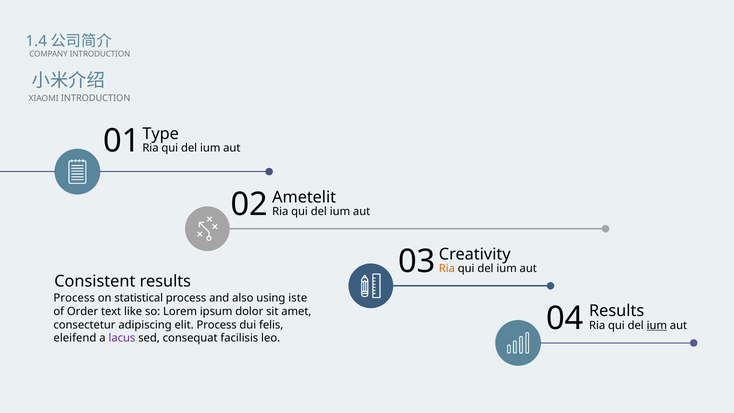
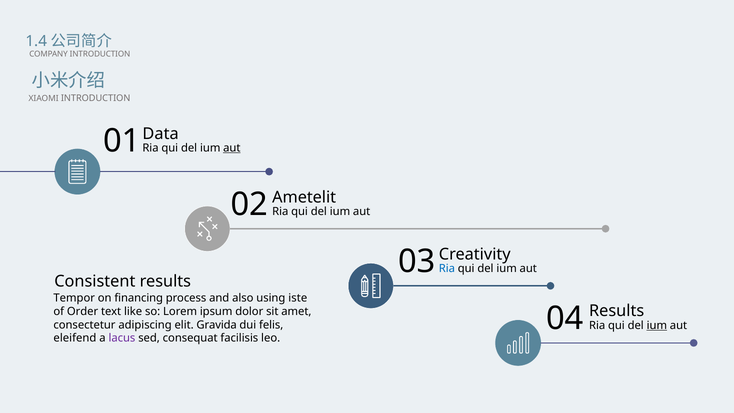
Type: Type -> Data
aut at (232, 148) underline: none -> present
Ria at (447, 269) colour: orange -> blue
Process at (74, 298): Process -> Tempor
statistical: statistical -> financing
elit Process: Process -> Gravida
